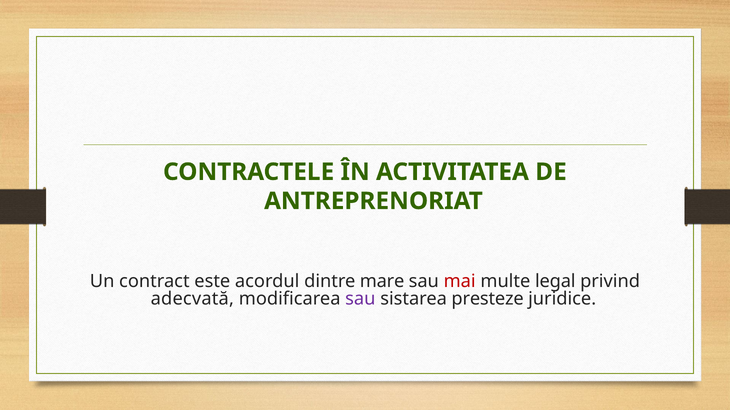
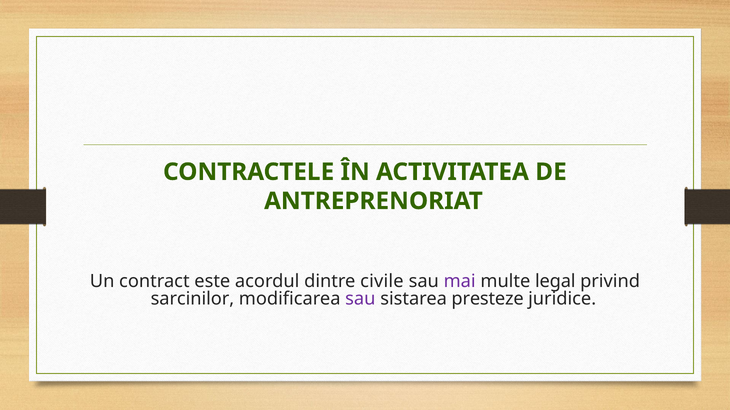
mare: mare -> civile
mai colour: red -> purple
adecvată: adecvată -> sarcinilor
